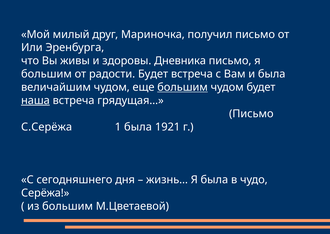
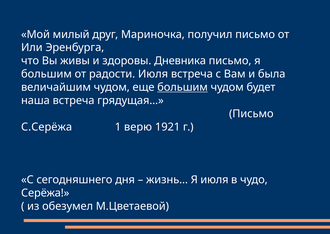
радости Будет: Будет -> Июля
наша underline: present -> none
1 была: была -> верю
Я была: была -> июля
из большим: большим -> обезумел
